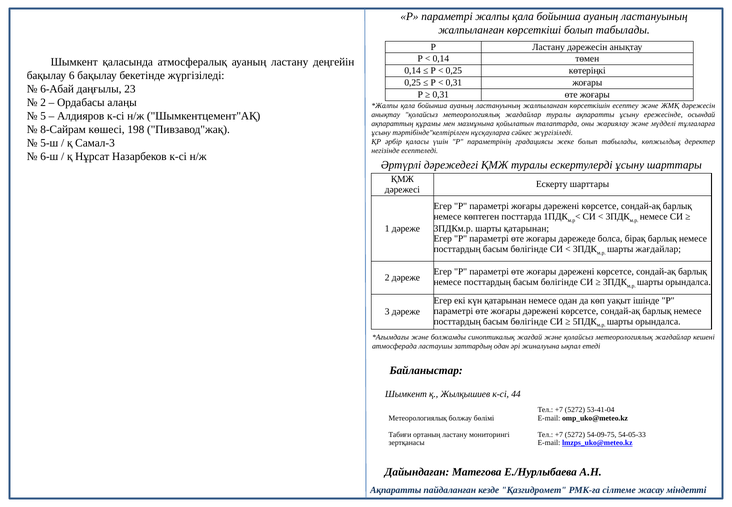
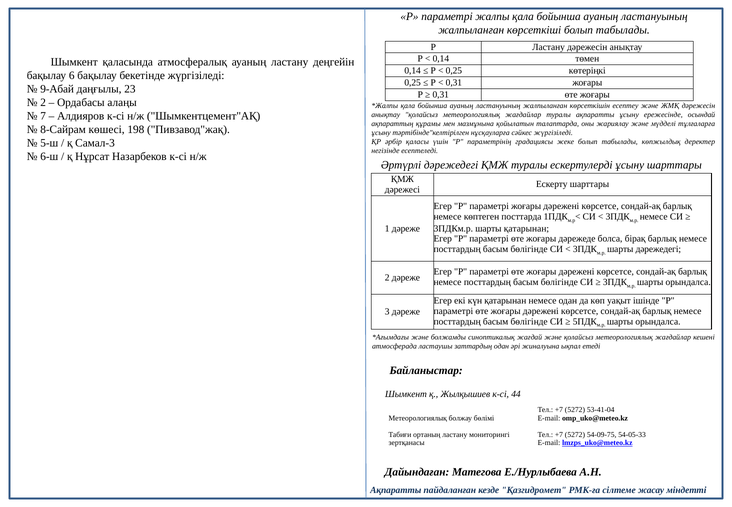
6-Абай: 6-Абай -> 9-Абай
5: 5 -> 7
шарты жағдайлар: жағдайлар -> дәрежедегі
